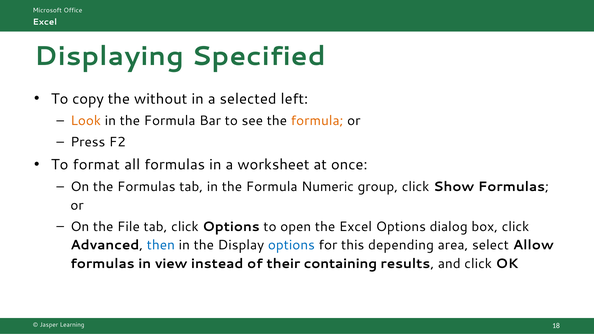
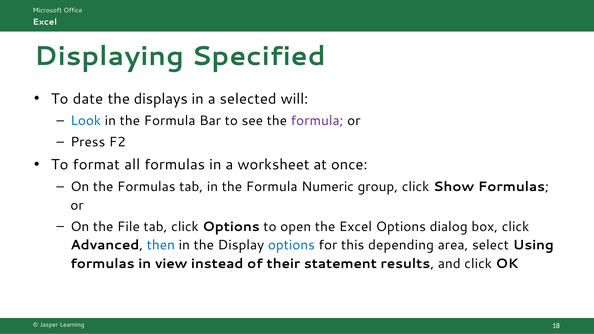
copy: copy -> date
without: without -> displays
left: left -> will
Look colour: orange -> blue
formula at (317, 121) colour: orange -> purple
Allow: Allow -> Using
containing: containing -> statement
